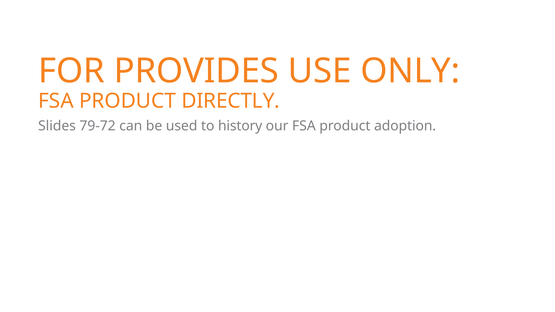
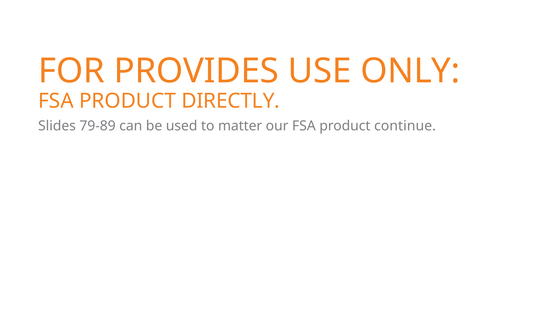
79-72: 79-72 -> 79-89
history: history -> matter
adoption: adoption -> continue
